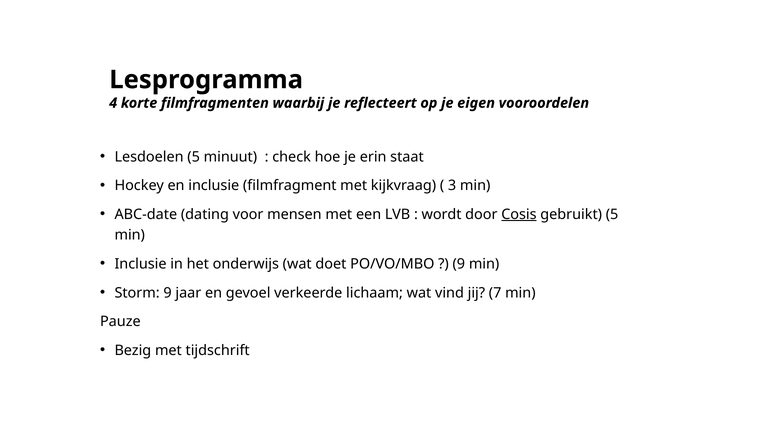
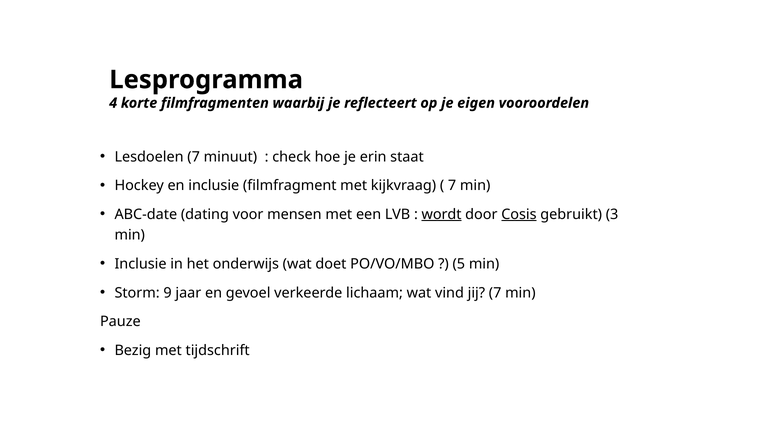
Lesdoelen 5: 5 -> 7
3 at (452, 186): 3 -> 7
wordt underline: none -> present
gebruikt 5: 5 -> 3
9 at (459, 264): 9 -> 5
